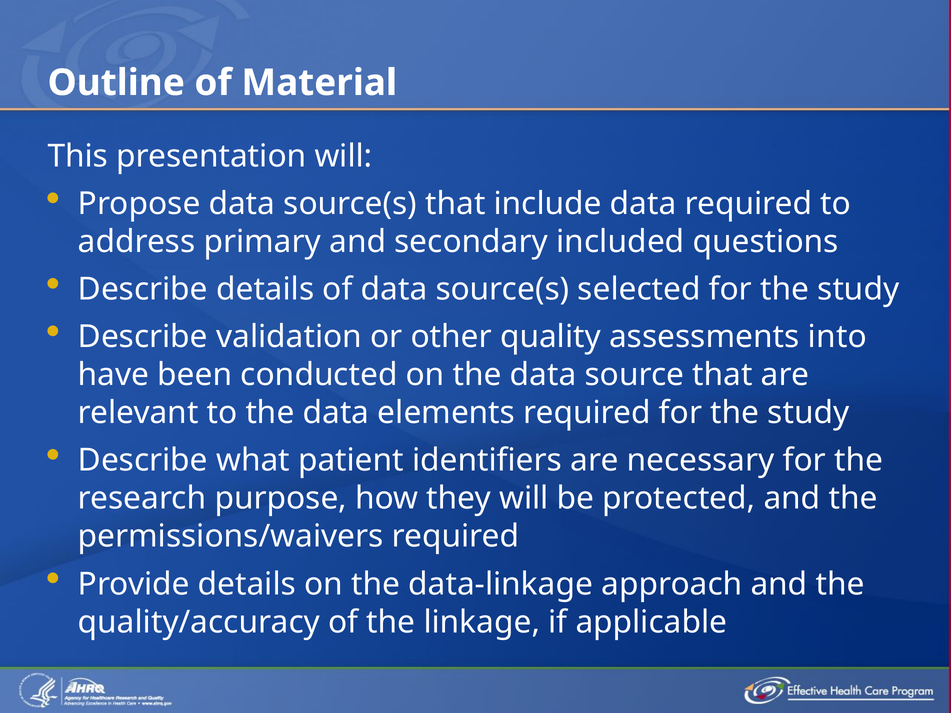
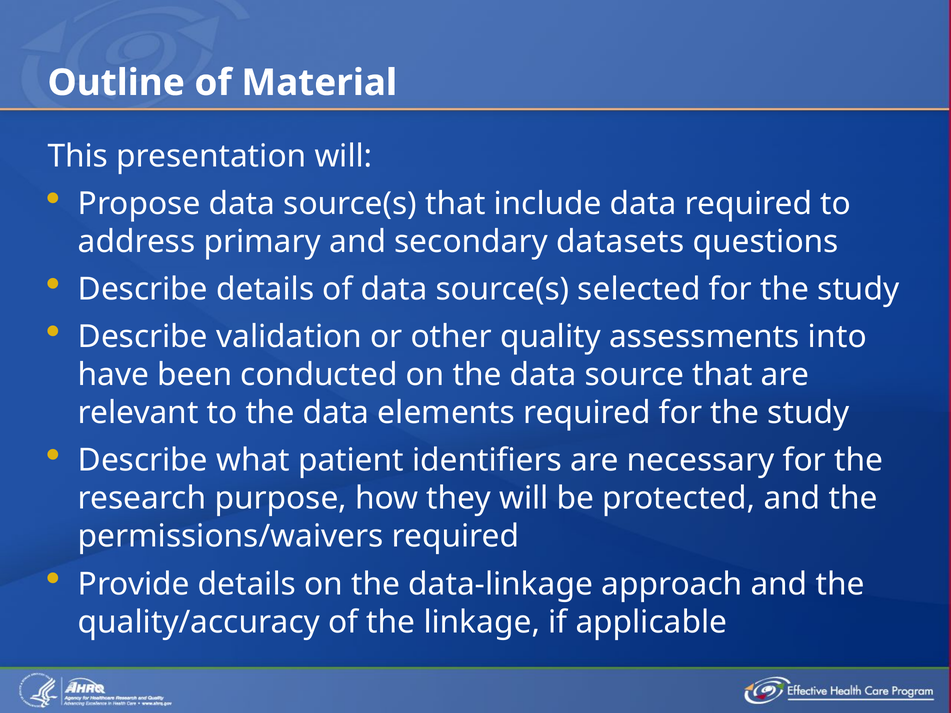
included: included -> datasets
